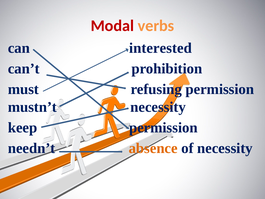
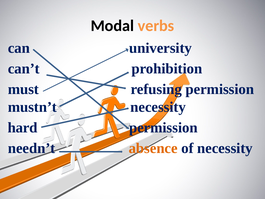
Modal colour: red -> black
interested: interested -> university
keep: keep -> hard
